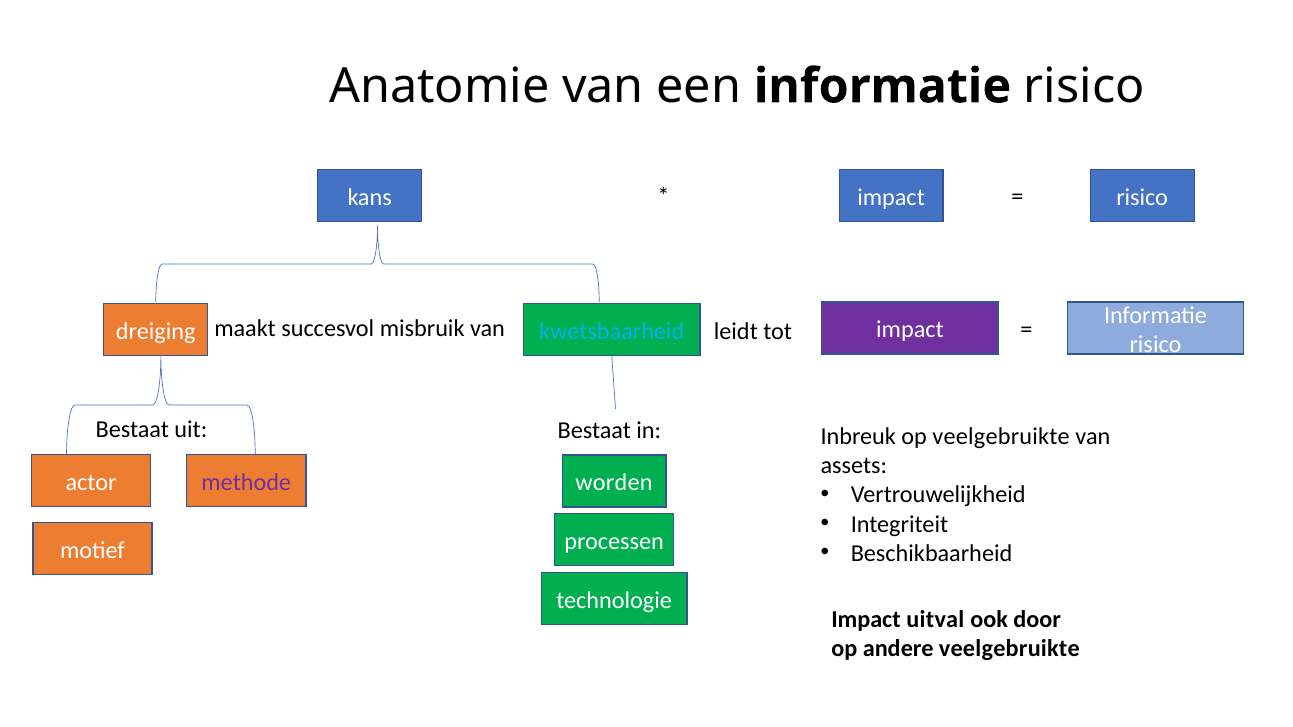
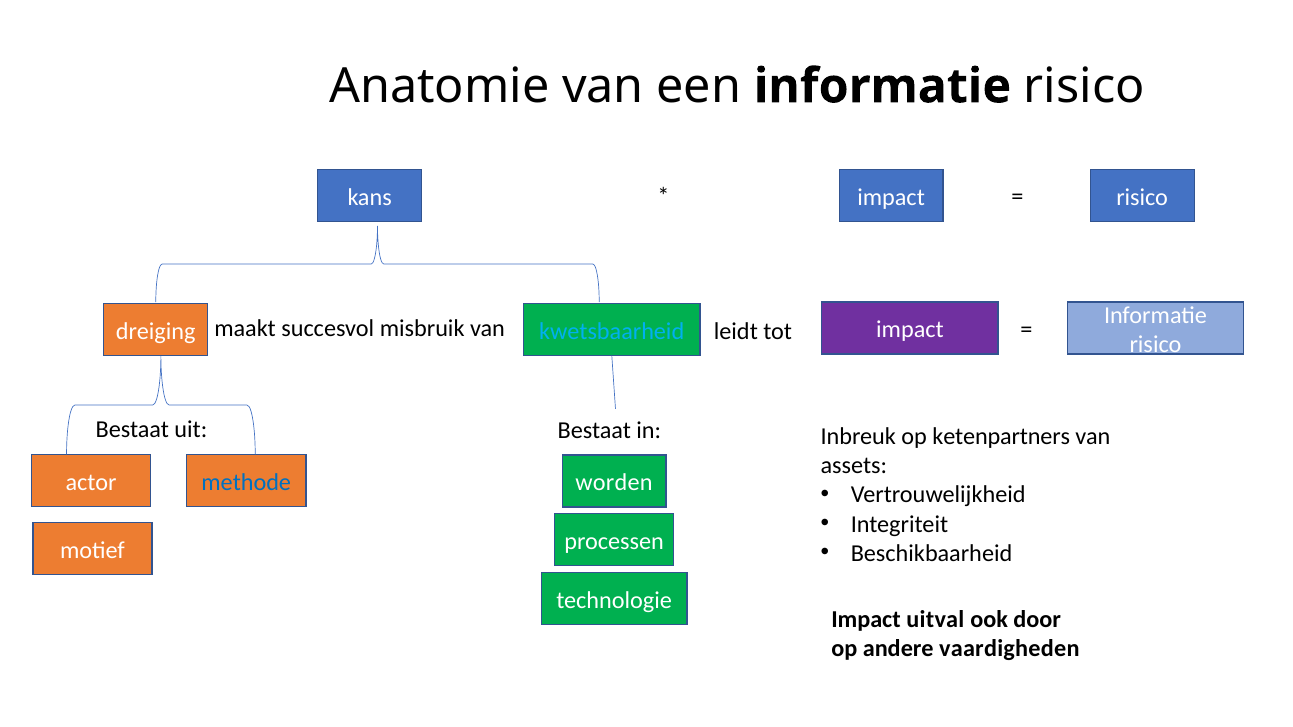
op veelgebruikte: veelgebruikte -> ketenpartners
methode colour: purple -> blue
andere veelgebruikte: veelgebruikte -> vaardigheden
